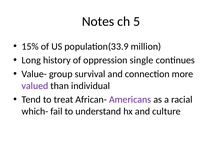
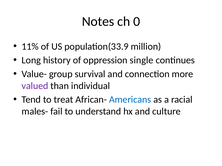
5: 5 -> 0
15%: 15% -> 11%
Americans colour: purple -> blue
which-: which- -> males-
